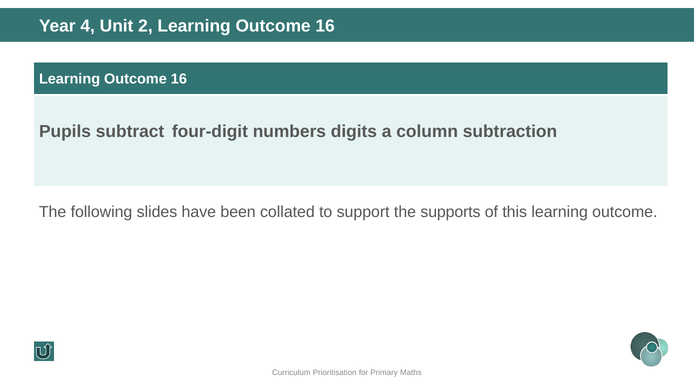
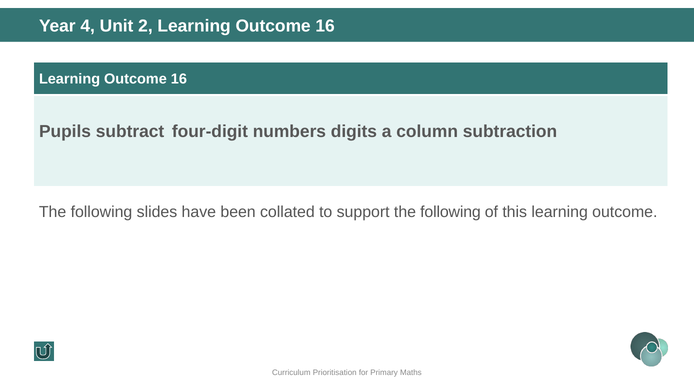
support the supports: supports -> following
